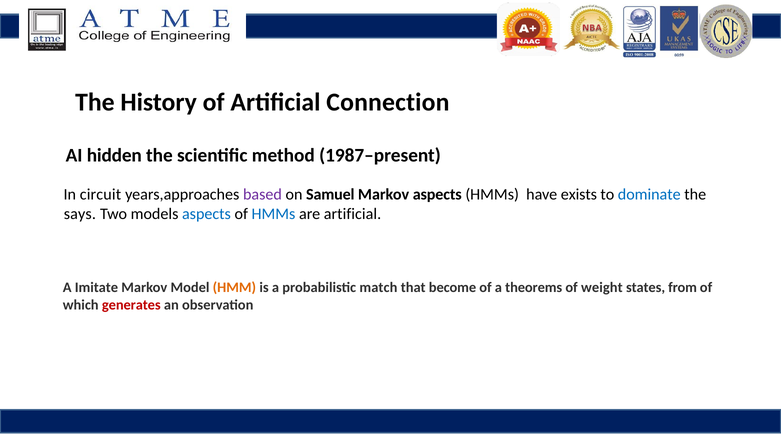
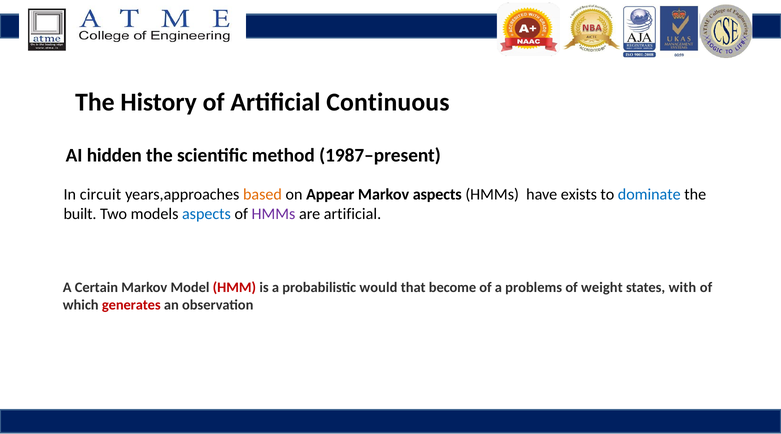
Connection: Connection -> Continuous
based colour: purple -> orange
Samuel: Samuel -> Appear
says: says -> built
HMMs at (273, 214) colour: blue -> purple
Imitate: Imitate -> Certain
HMM colour: orange -> red
match: match -> would
theorems: theorems -> problems
from: from -> with
